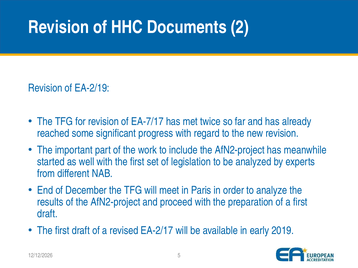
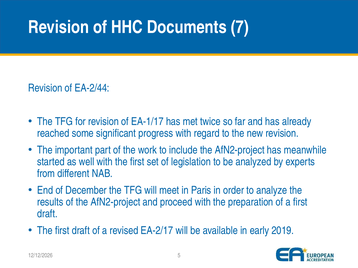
2: 2 -> 7
EA-2/19: EA-2/19 -> EA-2/44
EA-7/17: EA-7/17 -> EA-1/17
